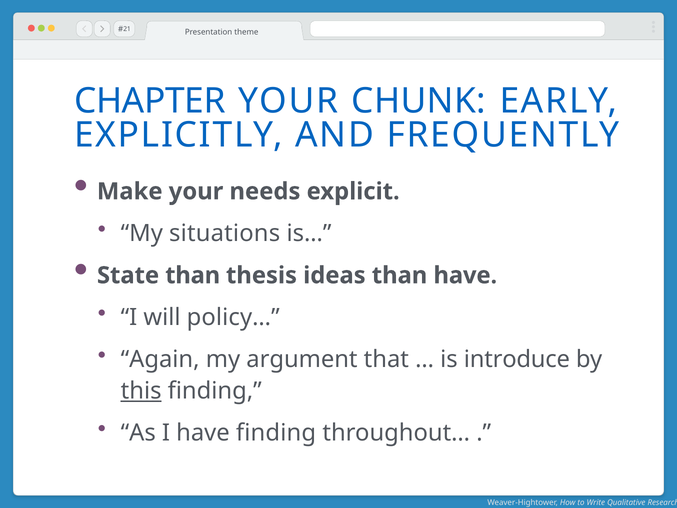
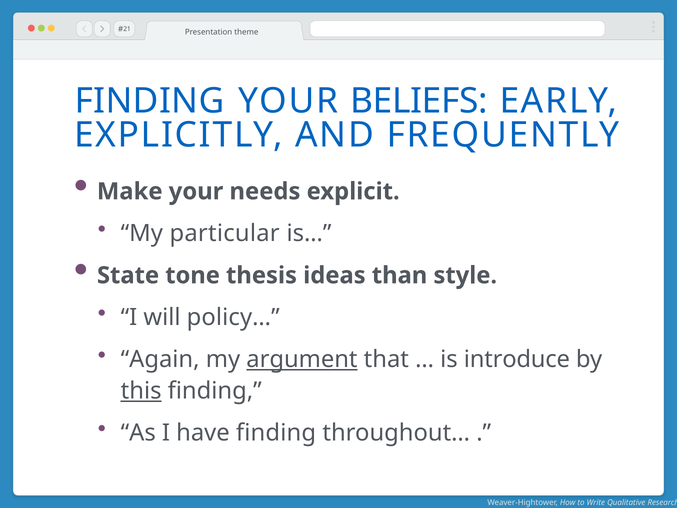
CHAPTER at (150, 101): CHAPTER -> FINDING
CHUNK: CHUNK -> BELIEFS
situations: situations -> particular
State than: than -> tone
than have: have -> style
argument underline: none -> present
